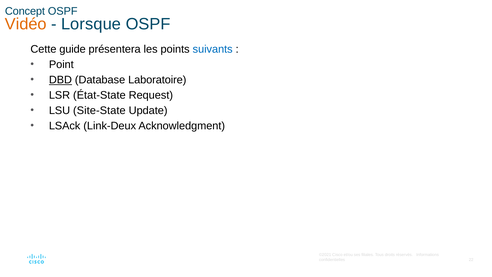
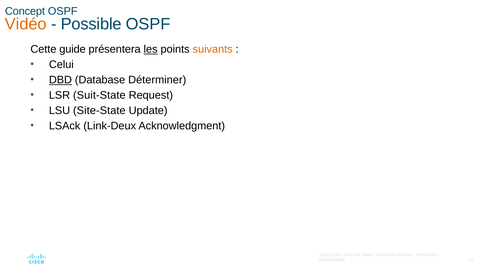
Lorsque: Lorsque -> Possible
les underline: none -> present
suivants colour: blue -> orange
Point: Point -> Celui
Laboratoire: Laboratoire -> Déterminer
État-State: État-State -> Suit-State
